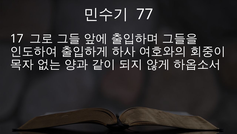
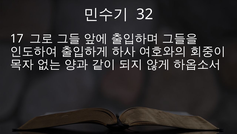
77: 77 -> 32
